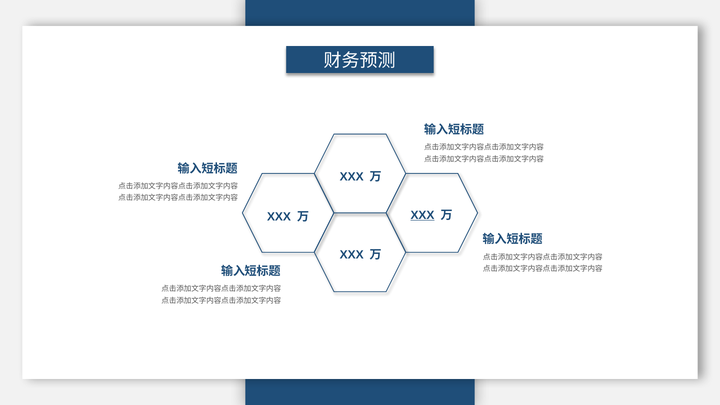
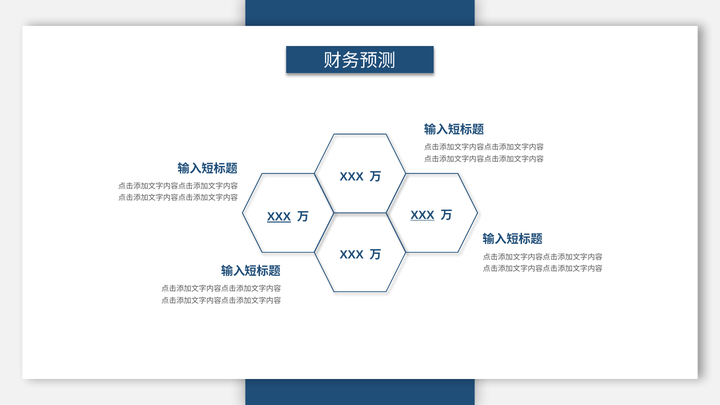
XXX at (279, 217) underline: none -> present
